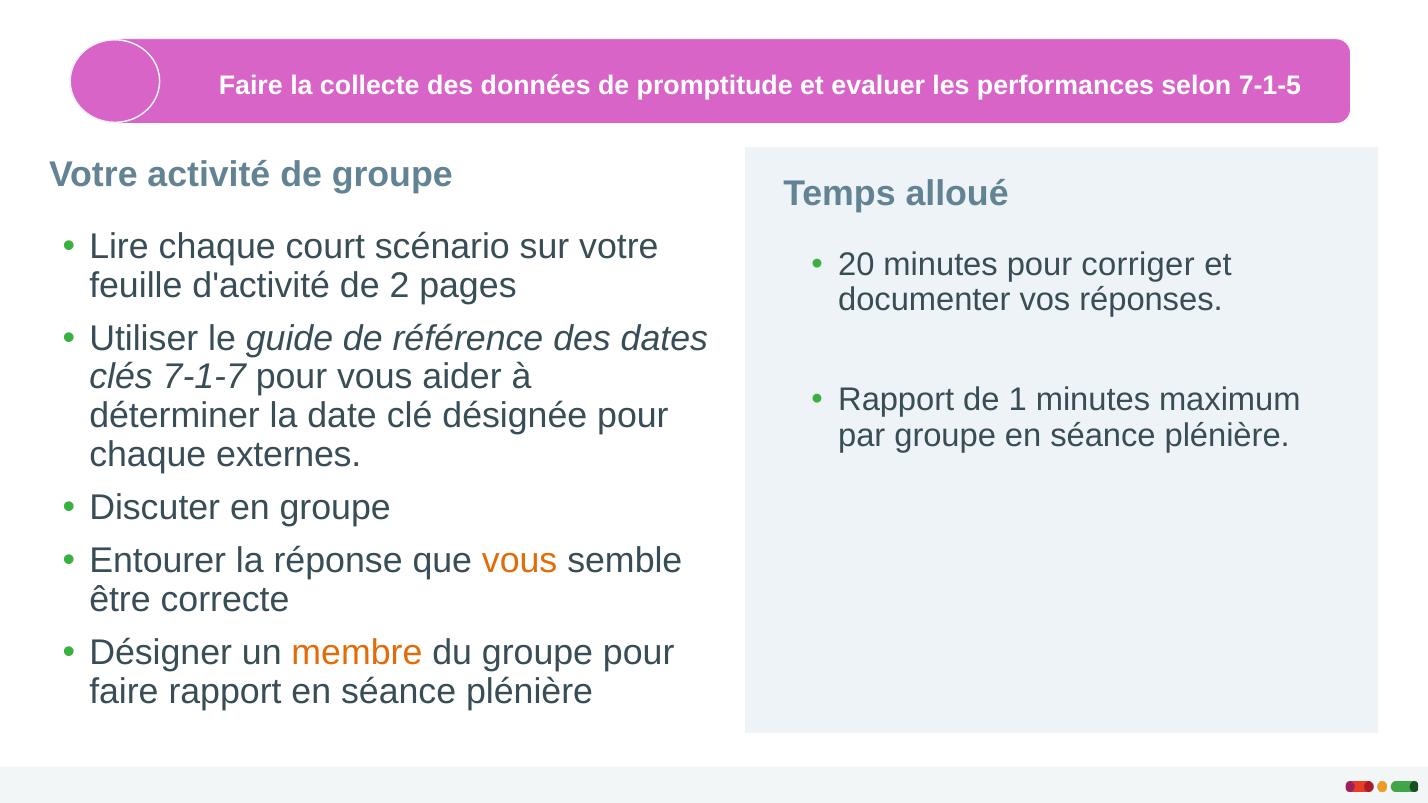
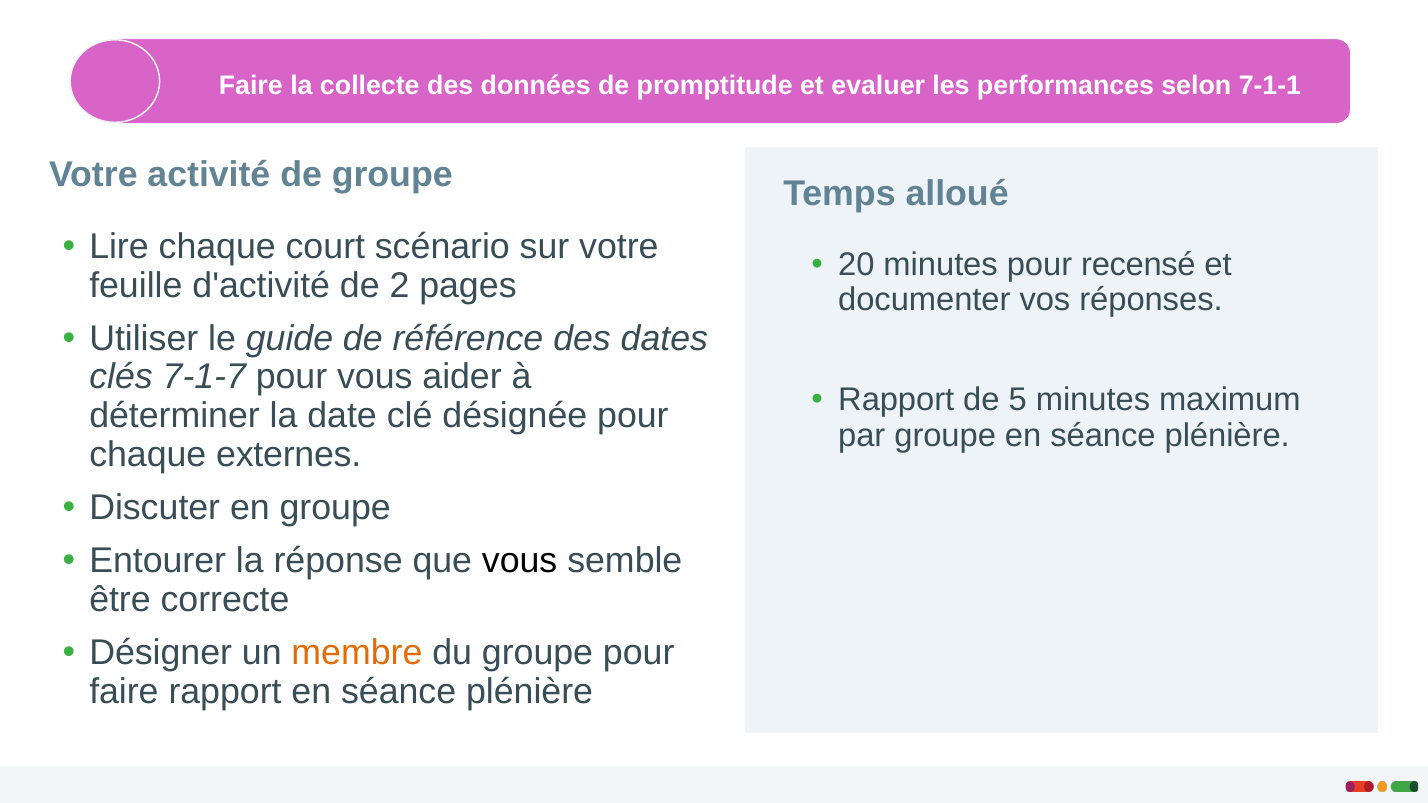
7-1-5: 7-1-5 -> 7-1-1
corriger: corriger -> recensé
1: 1 -> 5
vous at (520, 561) colour: orange -> black
